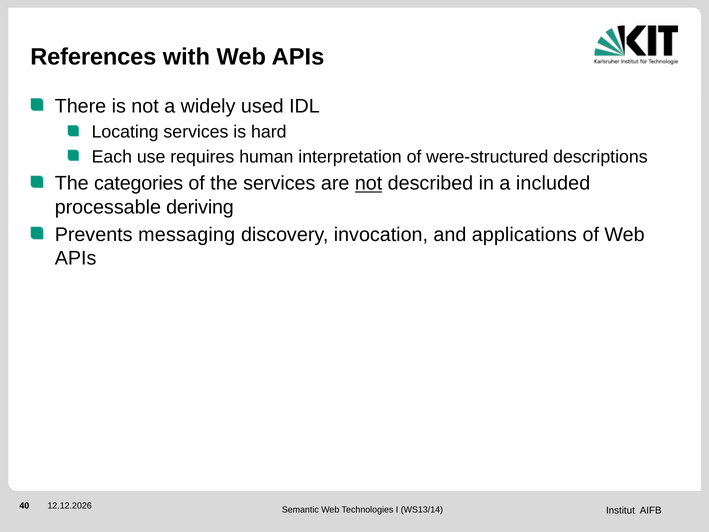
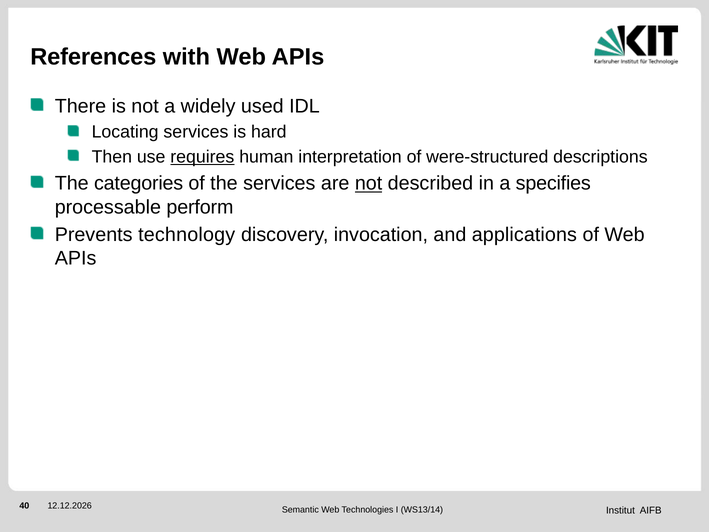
Each: Each -> Then
requires underline: none -> present
included: included -> specifies
deriving: deriving -> perform
messaging: messaging -> technology
